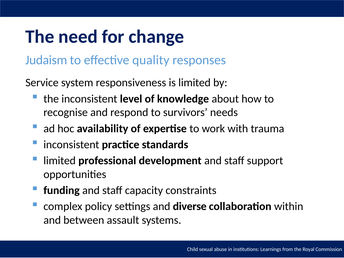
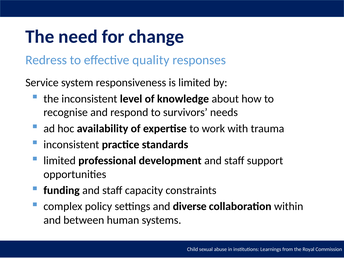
Judaism: Judaism -> Redress
assault: assault -> human
